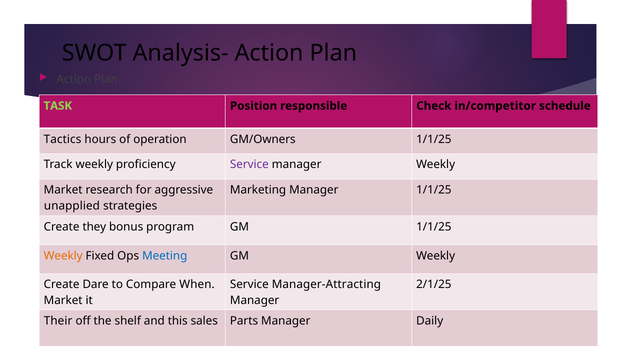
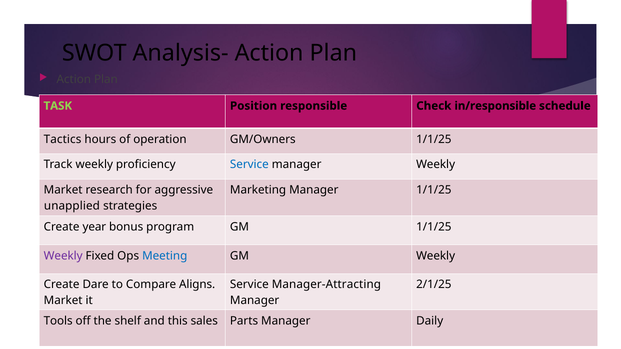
in/competitor: in/competitor -> in/responsible
Service at (249, 165) colour: purple -> blue
they: they -> year
Weekly at (63, 256) colour: orange -> purple
When: When -> Aligns
Their: Their -> Tools
